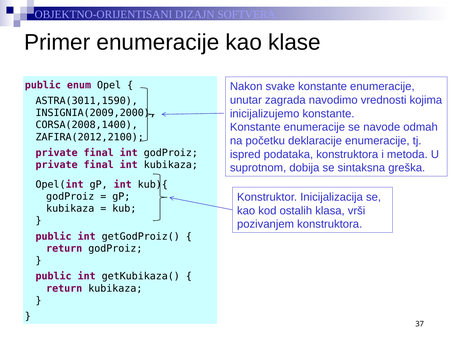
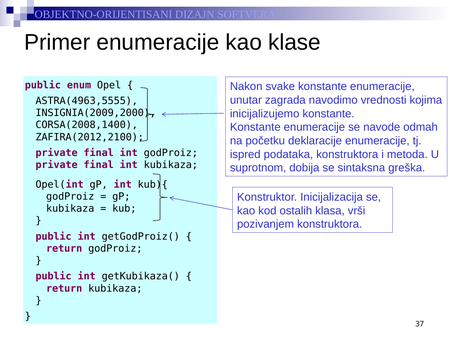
ASTRA(3011,1590: ASTRA(3011,1590 -> ASTRA(4963,5555
